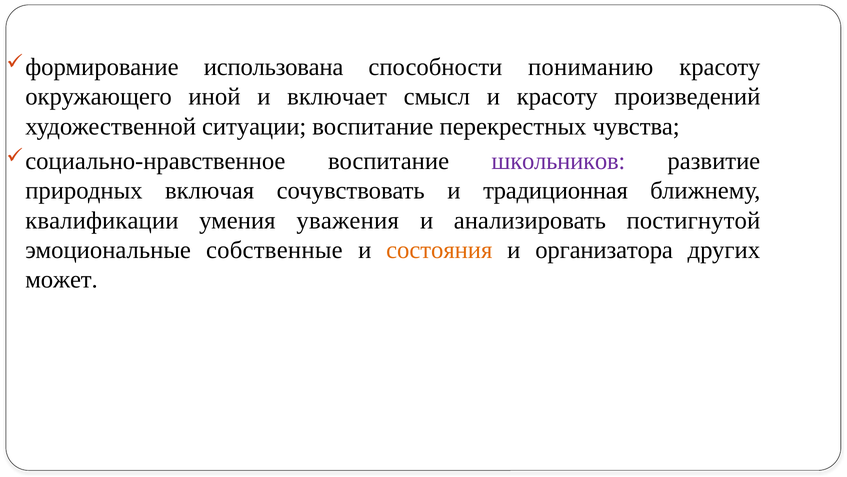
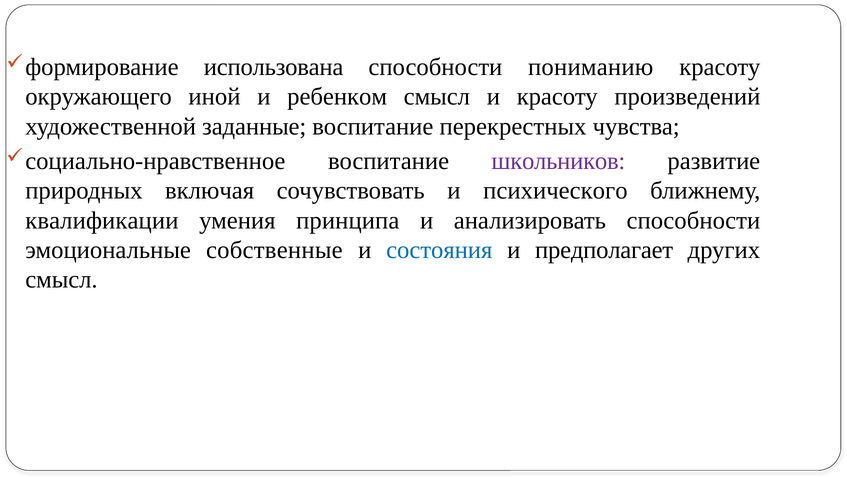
включает: включает -> ребенком
ситуации: ситуации -> заданные
традиционная: традиционная -> психического
уважения: уважения -> принципа
анализировать постигнутой: постигнутой -> способности
состояния colour: orange -> blue
организатора: организатора -> предполагает
может at (62, 279): может -> смысл
